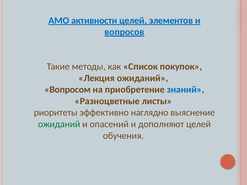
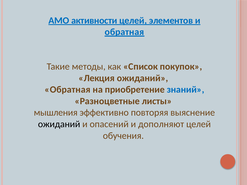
вопросов at (124, 32): вопросов -> обратная
Вопросом at (68, 90): Вопросом -> Обратная
риоритеты: риоритеты -> мышления
наглядно: наглядно -> повторяя
ожиданий at (59, 124) colour: green -> black
